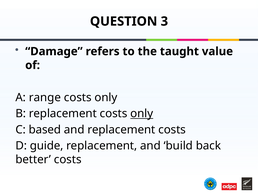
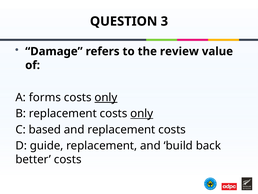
taught: taught -> review
range: range -> forms
only at (106, 97) underline: none -> present
